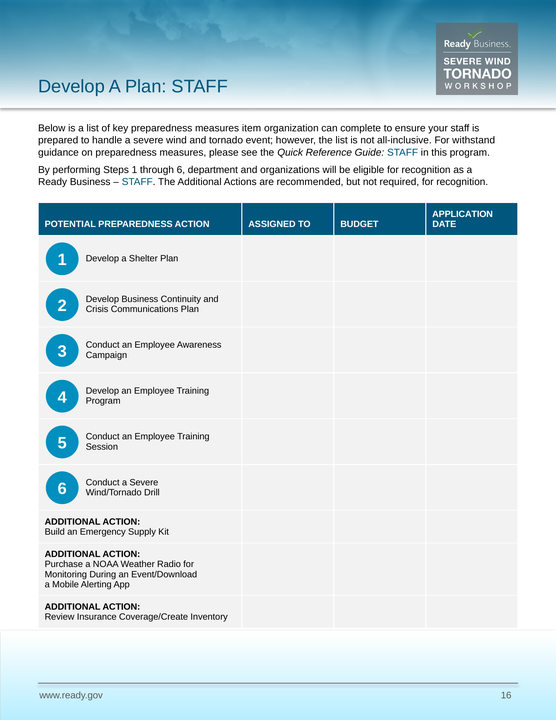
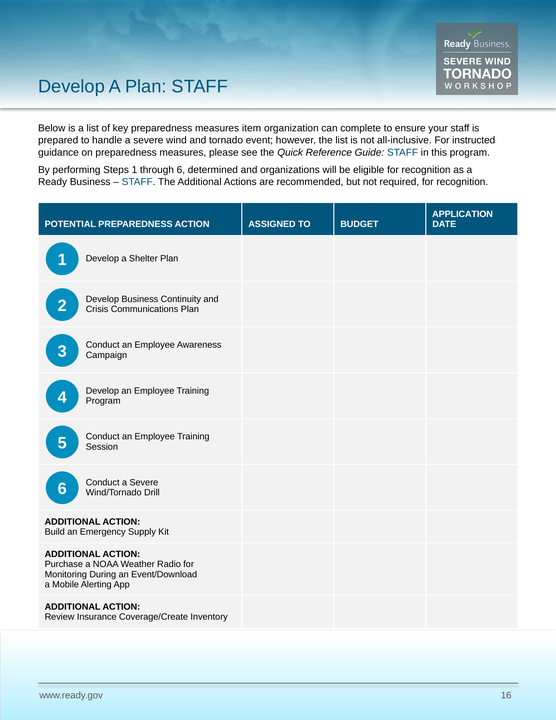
withstand: withstand -> instructed
department: department -> determined
